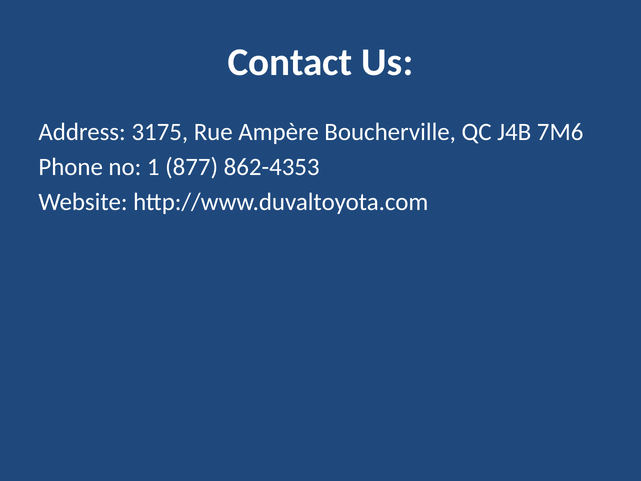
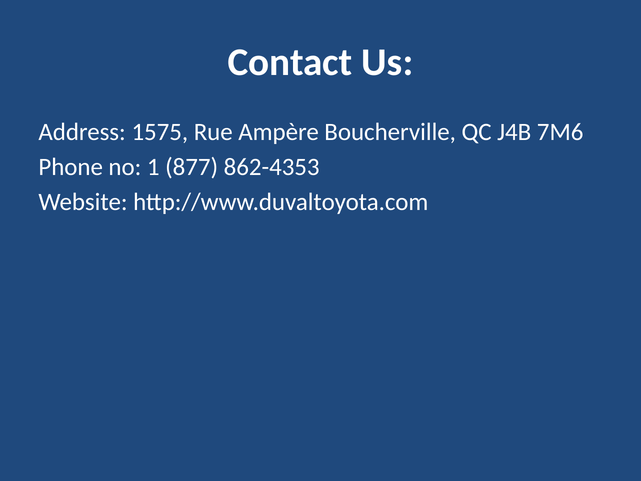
3175: 3175 -> 1575
